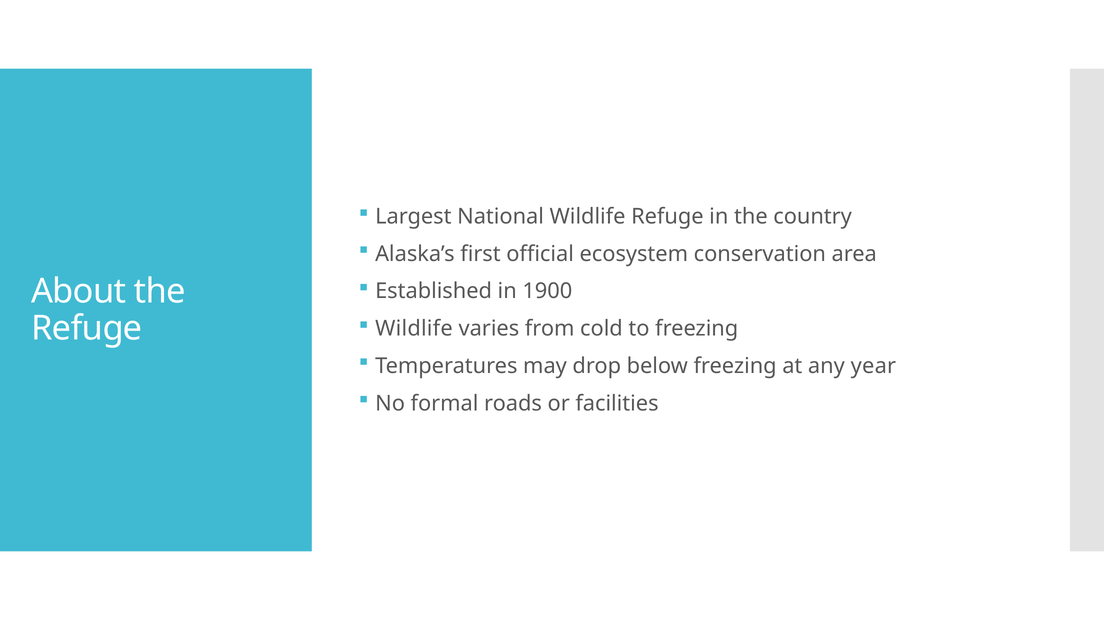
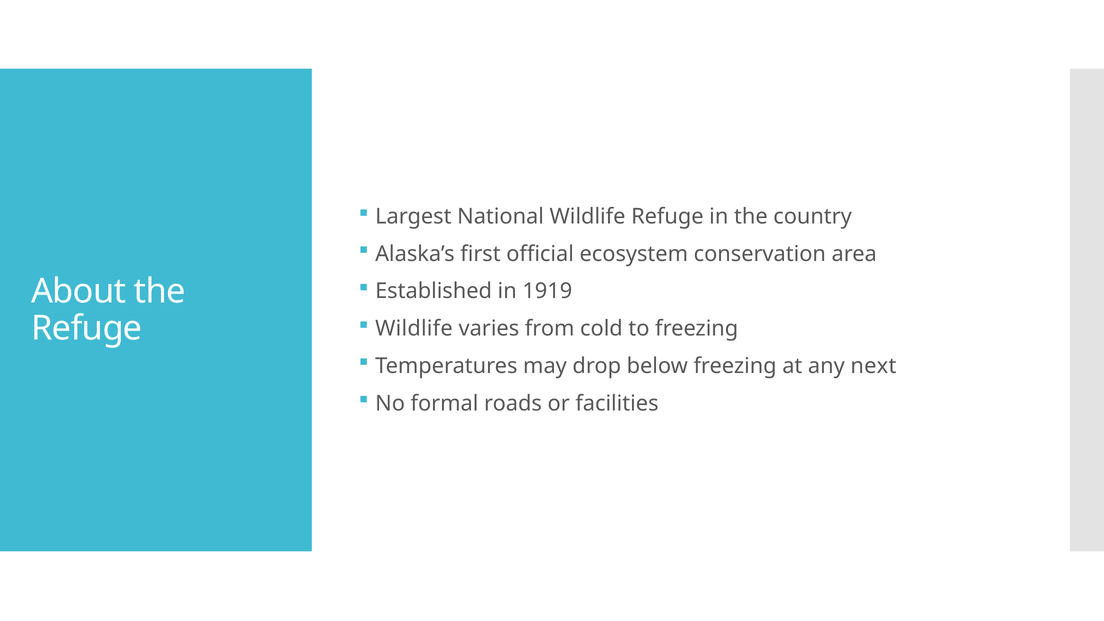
1900: 1900 -> 1919
year: year -> next
